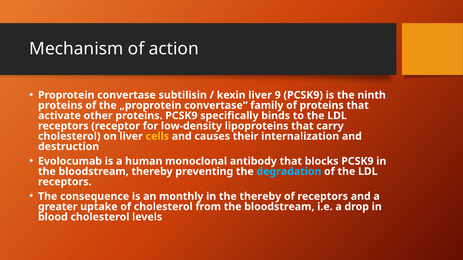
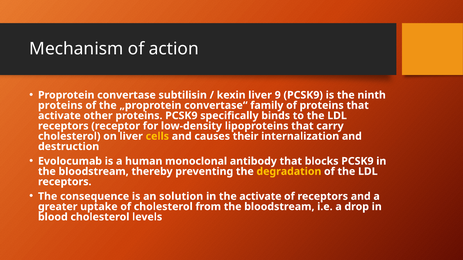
degradation colour: light blue -> yellow
monthly: monthly -> solution
the thereby: thereby -> activate
